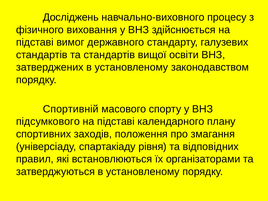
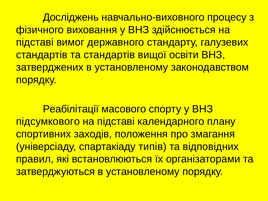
Спортивній: Спортивній -> Реабілітації
рівня: рівня -> типів
